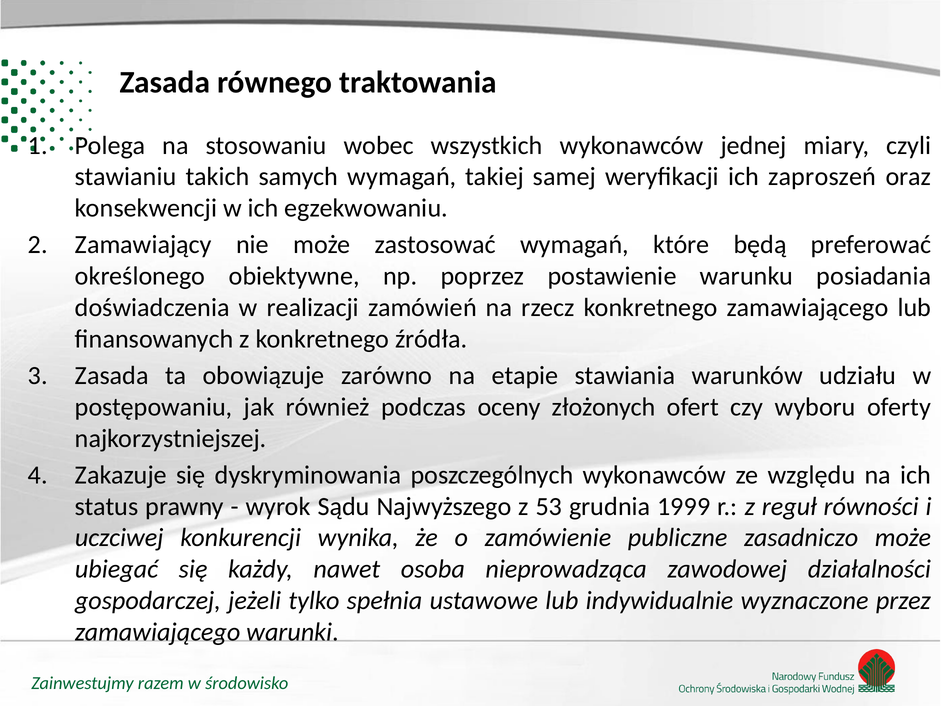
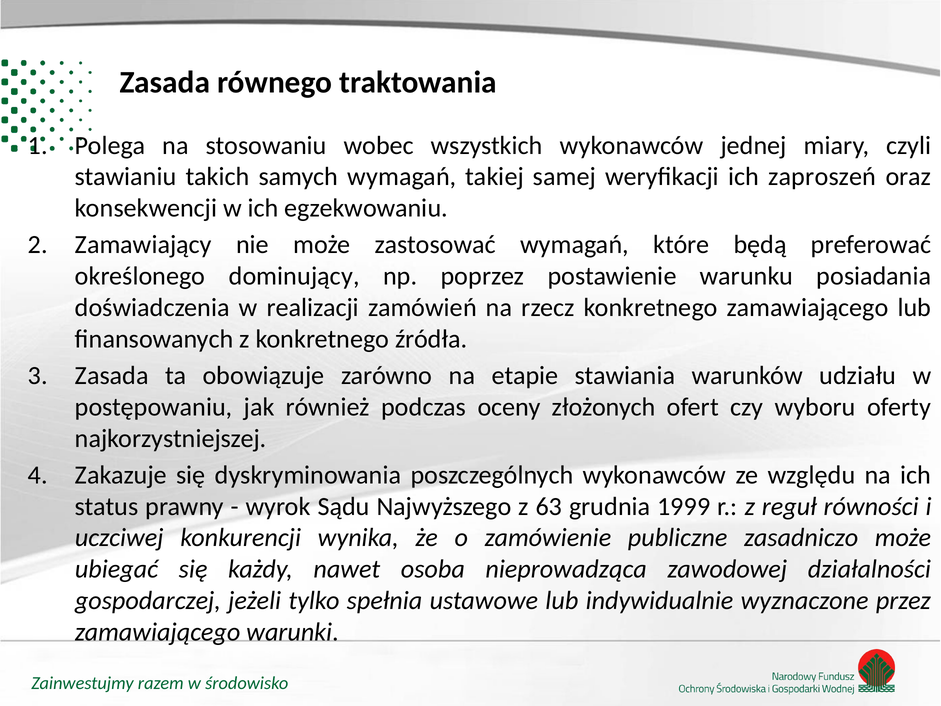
obiektywne: obiektywne -> dominujący
53: 53 -> 63
